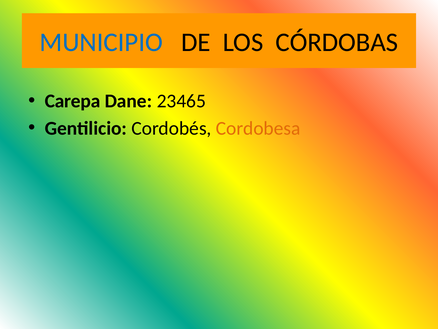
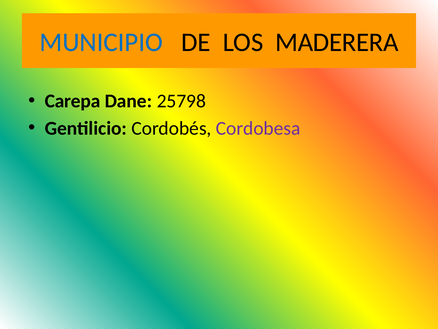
CÓRDOBAS: CÓRDOBAS -> MADERERA
23465: 23465 -> 25798
Cordobesa colour: orange -> purple
